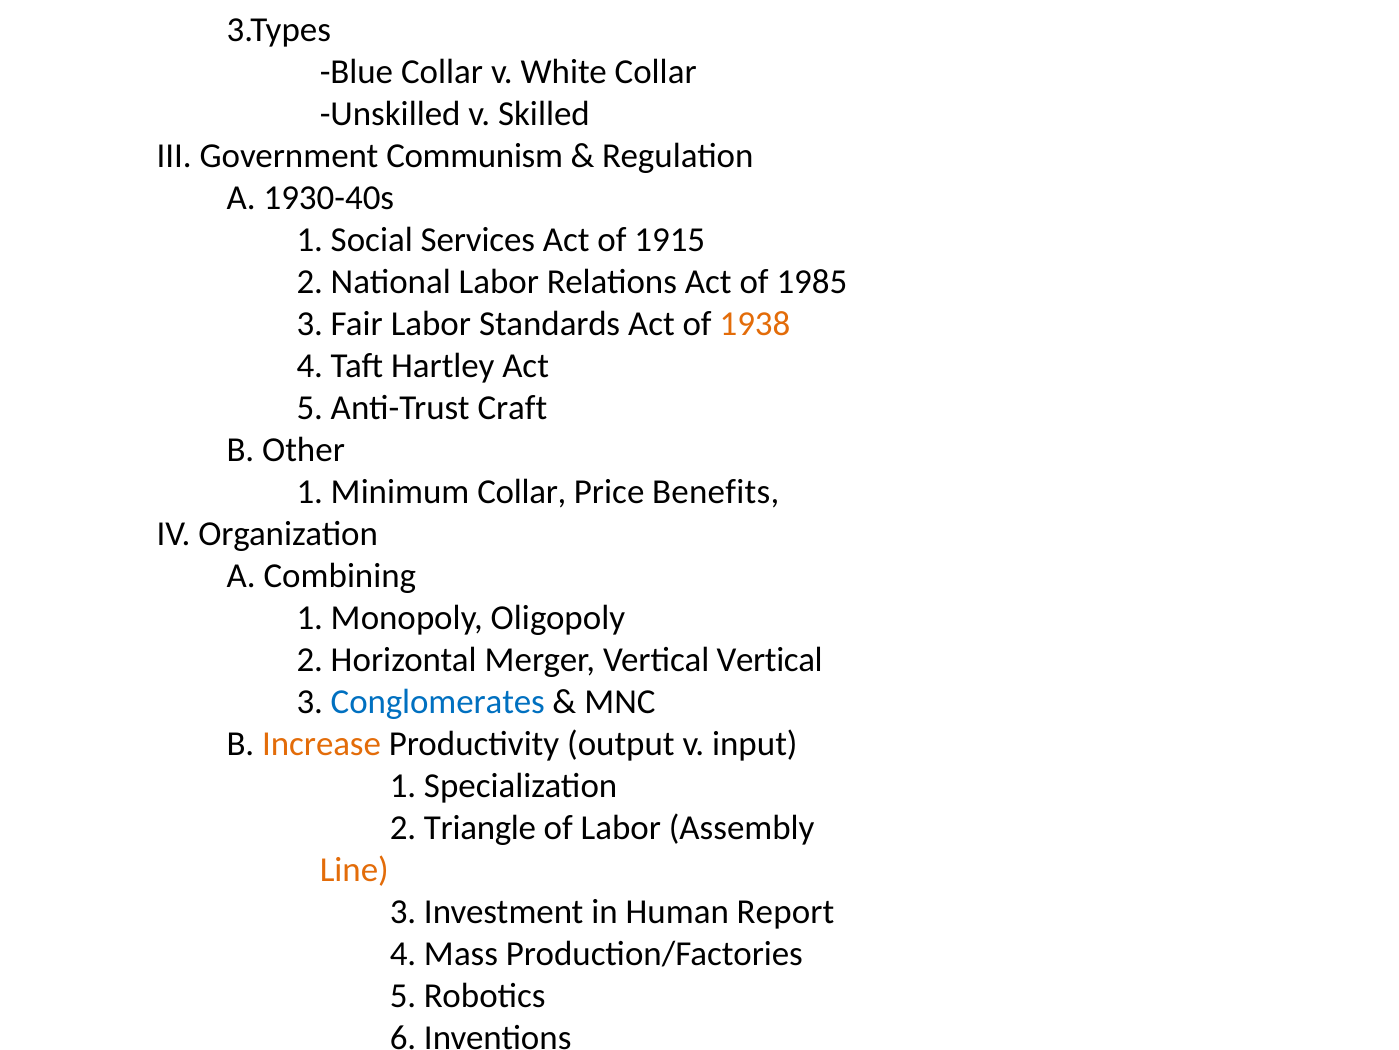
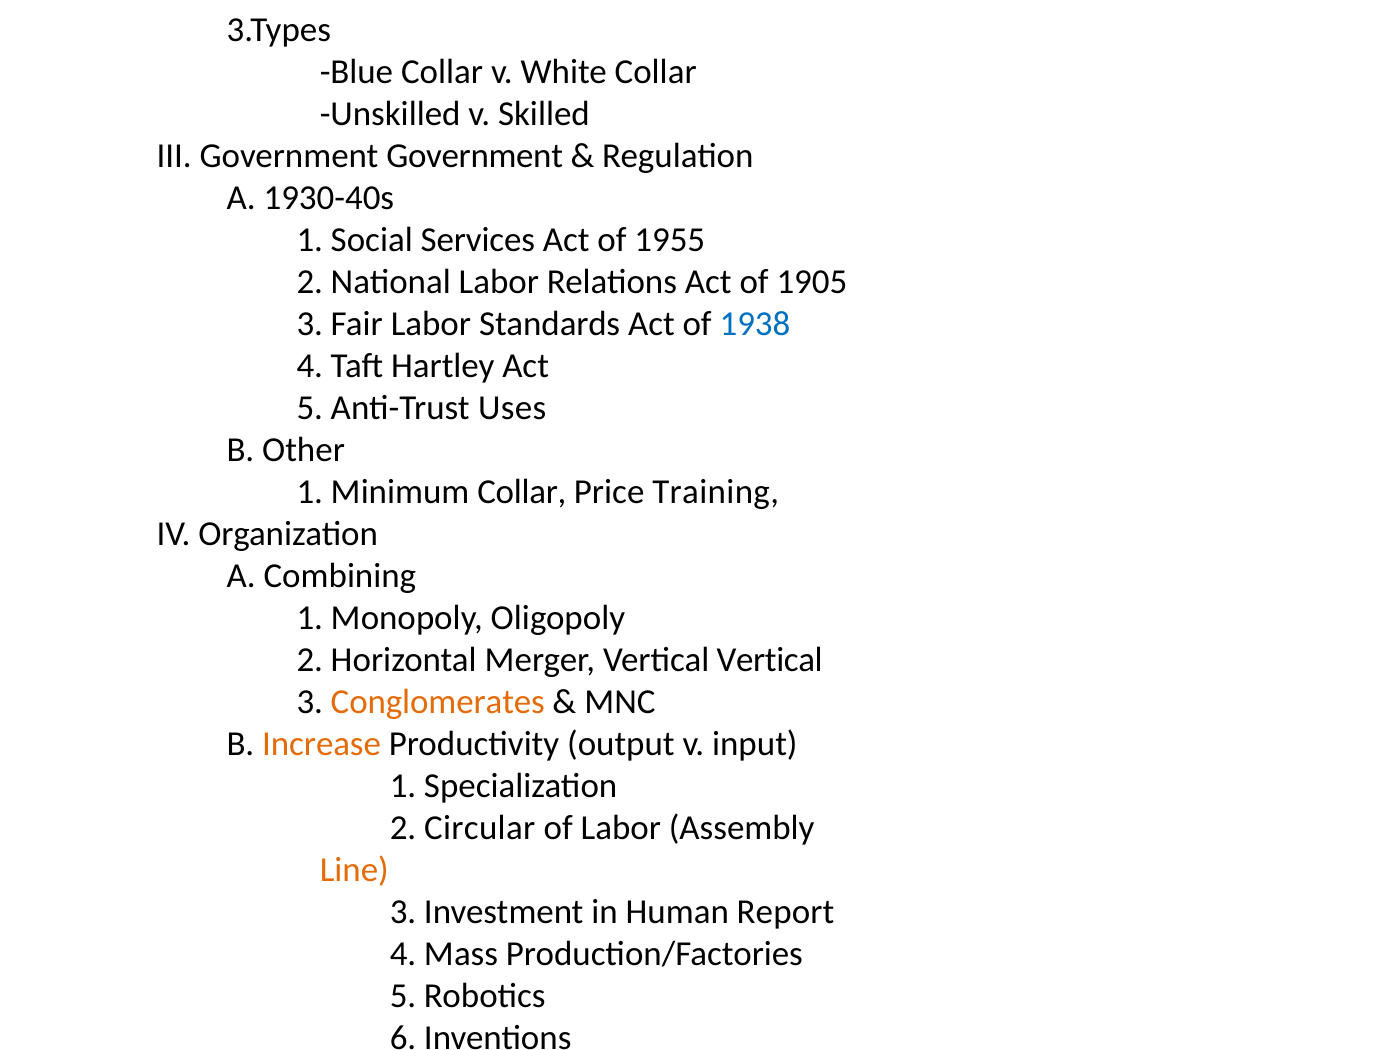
Government Communism: Communism -> Government
1915: 1915 -> 1955
1985: 1985 -> 1905
1938 colour: orange -> blue
Craft: Craft -> Uses
Price Benefits: Benefits -> Training
Conglomerates colour: blue -> orange
Triangle: Triangle -> Circular
